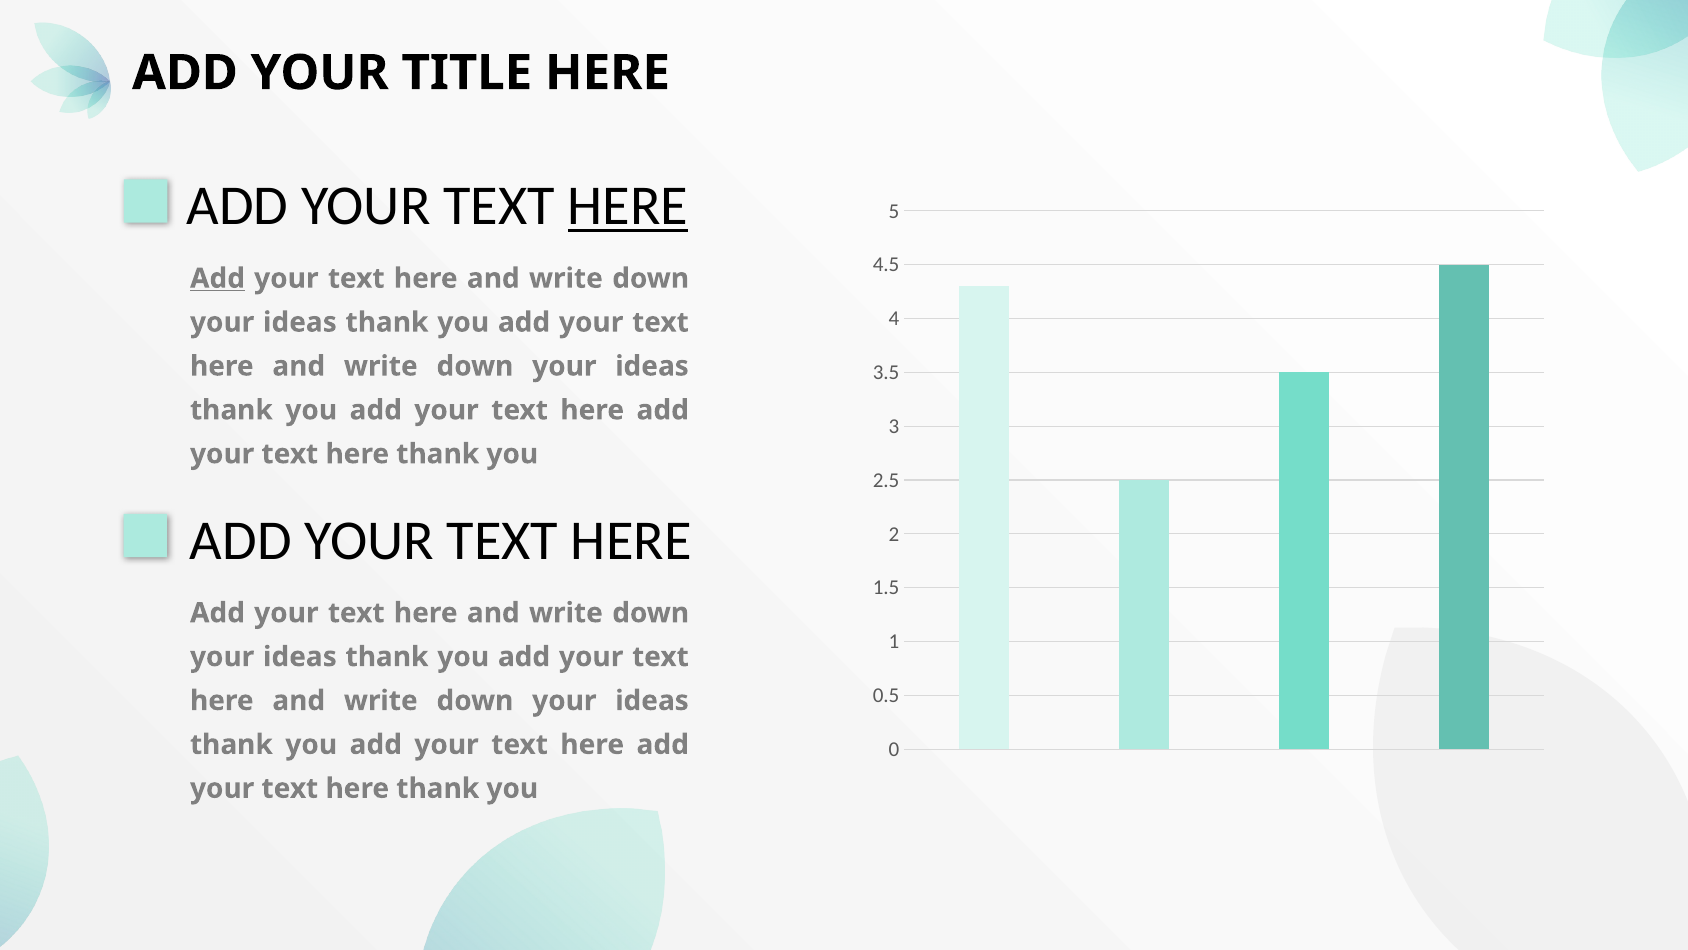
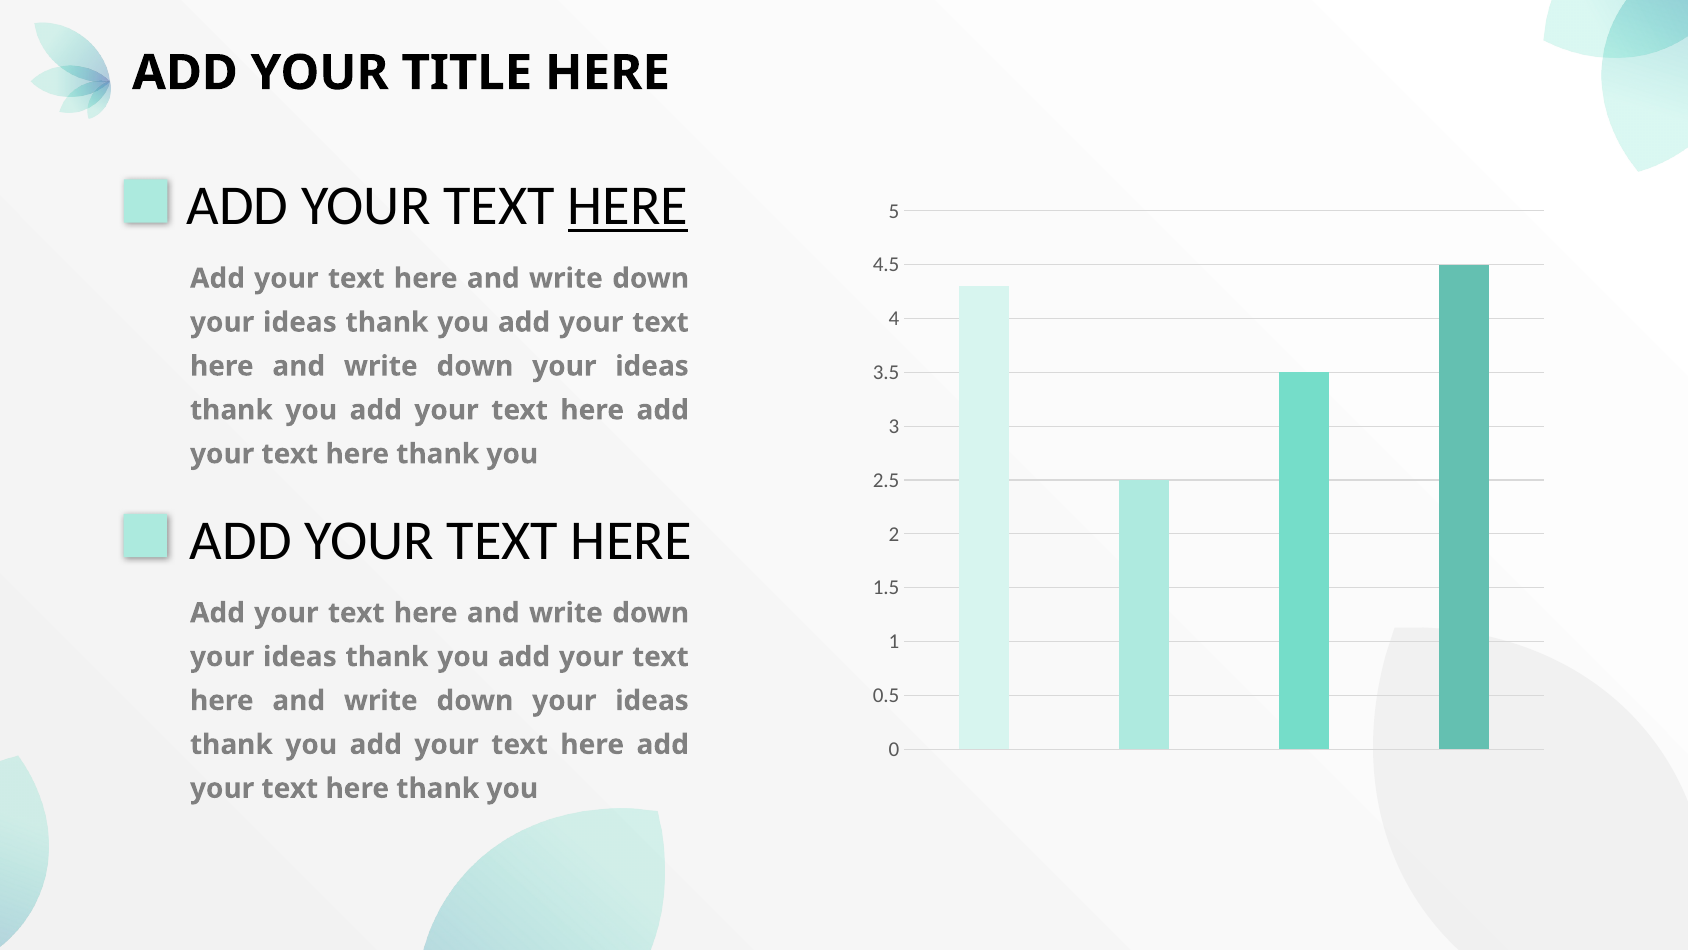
Add at (218, 278) underline: present -> none
